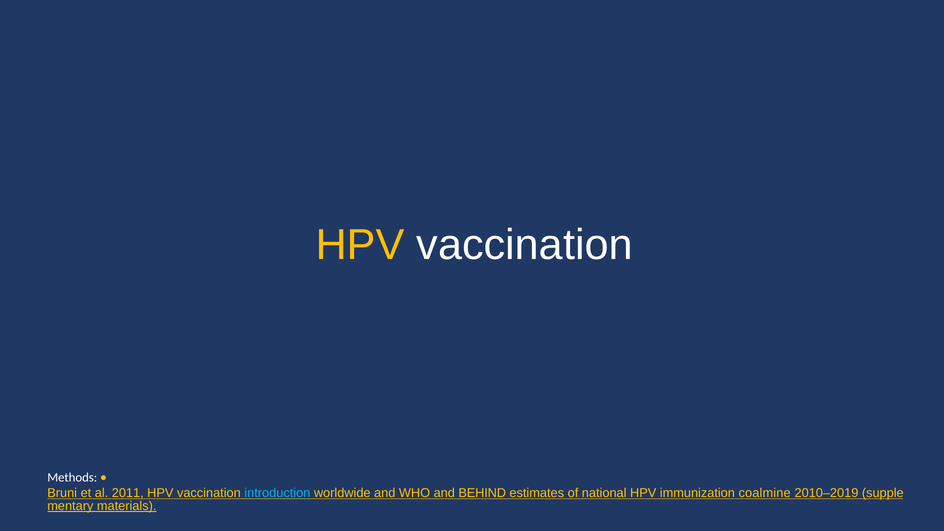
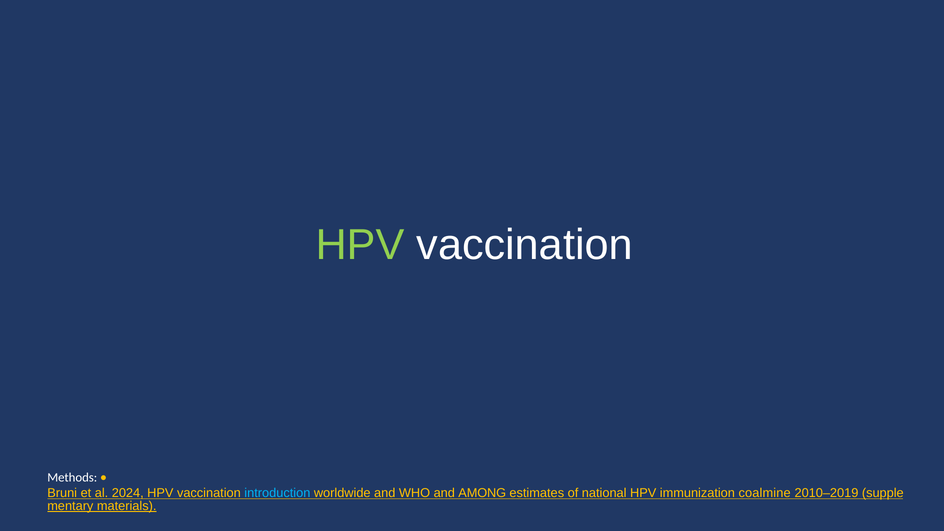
HPV at (360, 245) colour: yellow -> light green
2011: 2011 -> 2024
BEHIND: BEHIND -> AMONG
